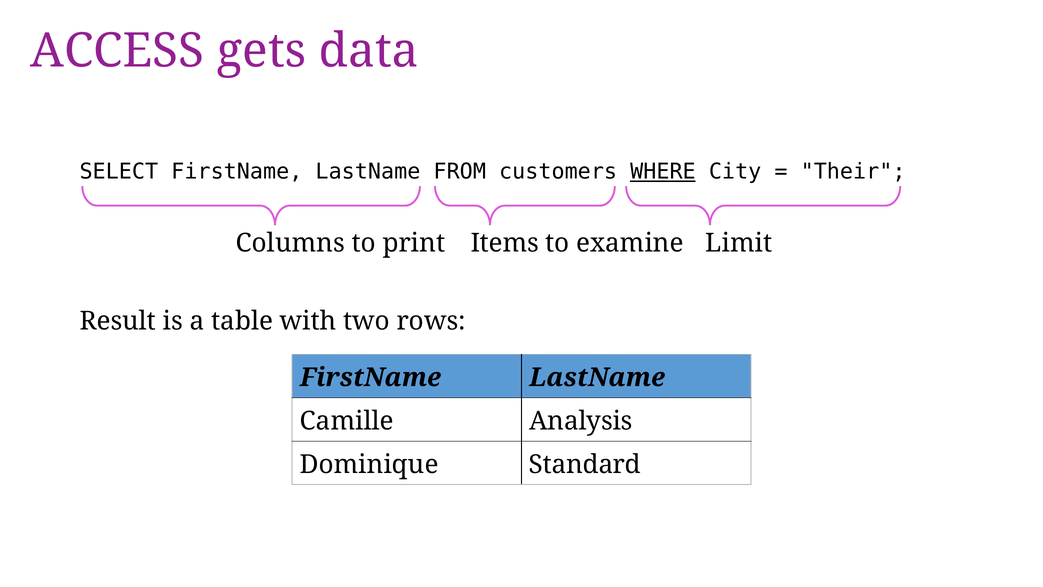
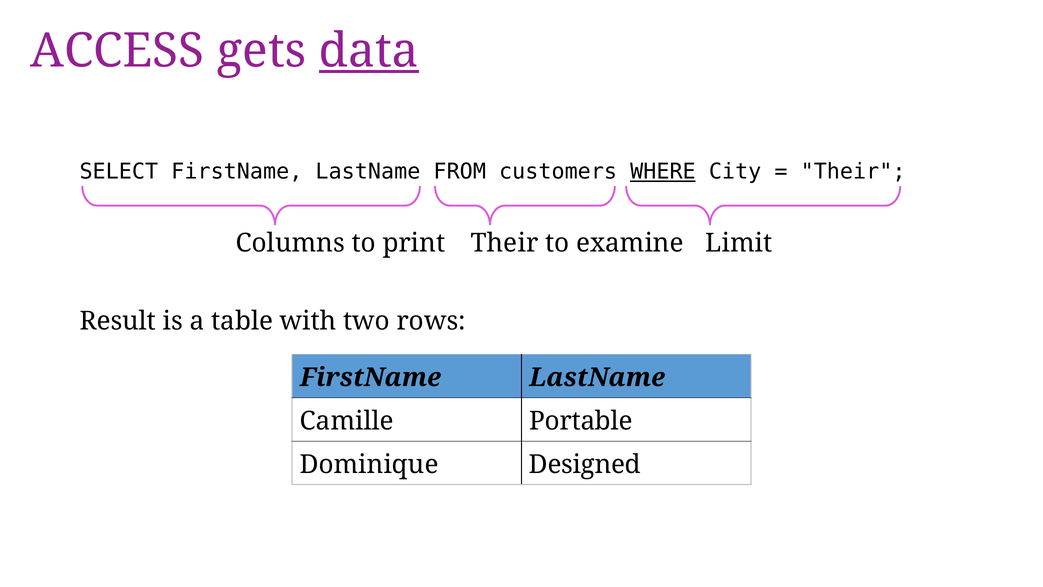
data underline: none -> present
print Items: Items -> Their
Analysis: Analysis -> Portable
Standard: Standard -> Designed
